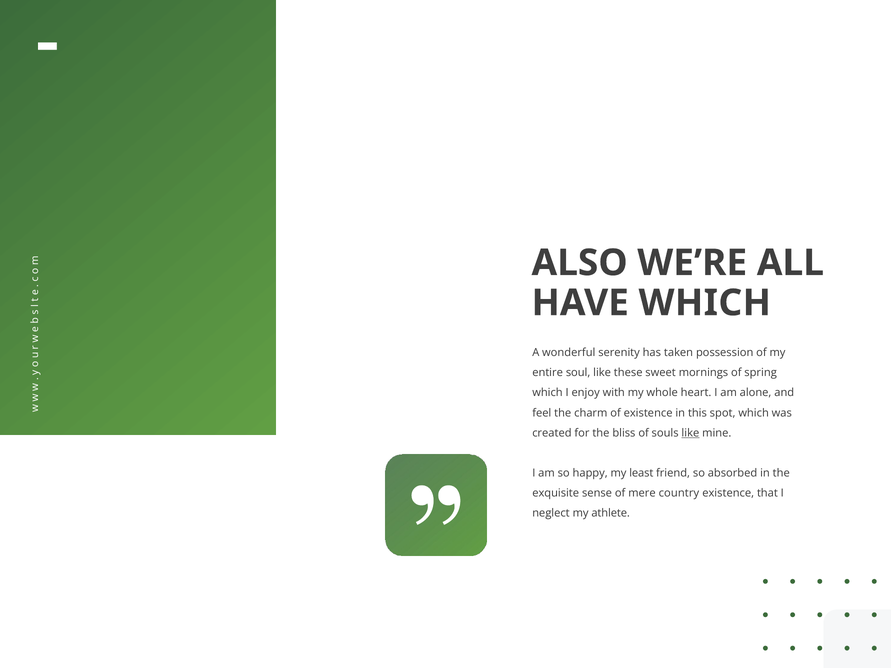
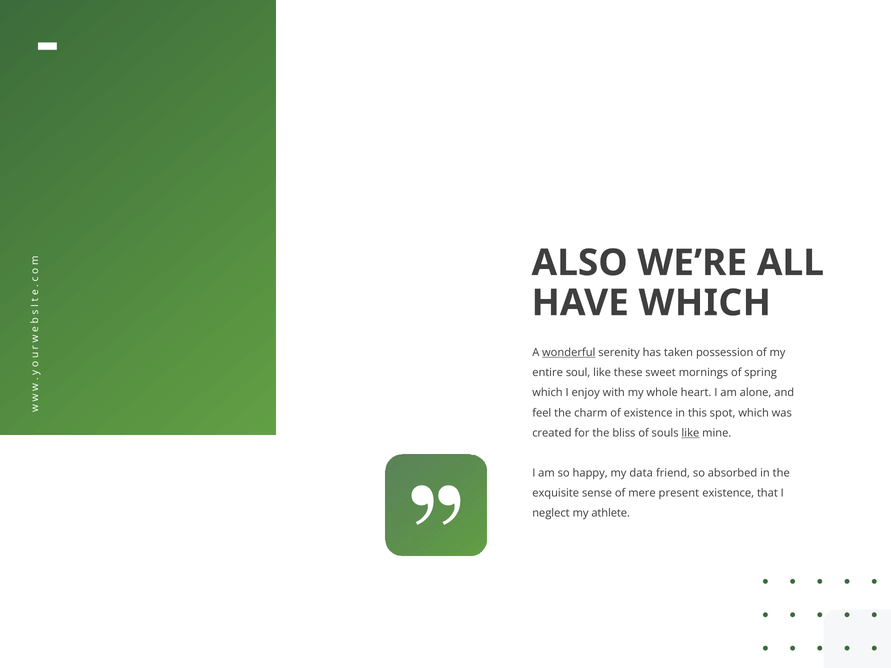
wonderful underline: none -> present
least: least -> data
country: country -> present
